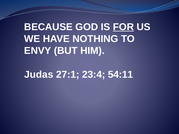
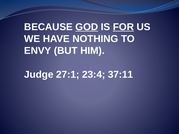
GOD underline: none -> present
Judas: Judas -> Judge
54:11: 54:11 -> 37:11
